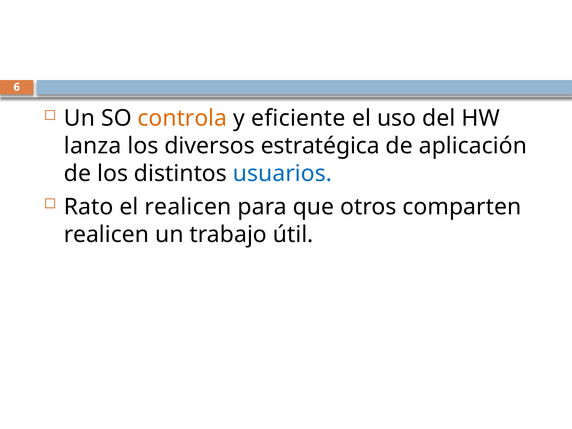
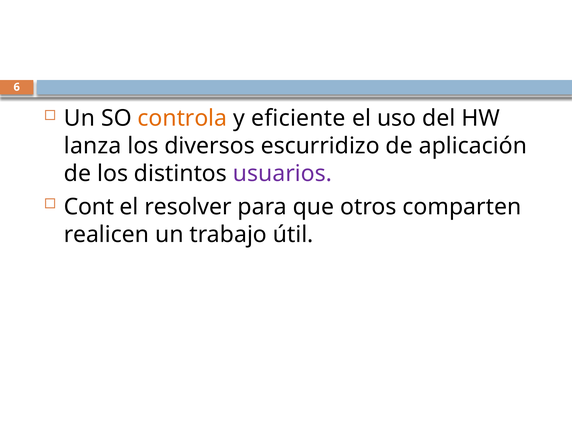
estratégica: estratégica -> escurridizo
usuarios colour: blue -> purple
Rato: Rato -> Cont
el realicen: realicen -> resolver
